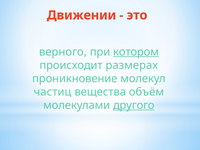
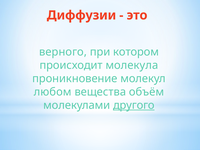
Движении: Движении -> Диффузии
котором underline: present -> none
размерах: размерах -> молекула
частиц: частиц -> любом
